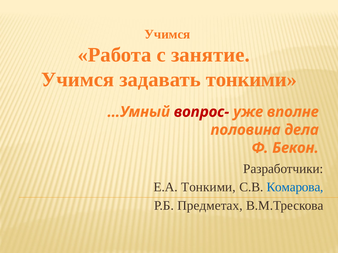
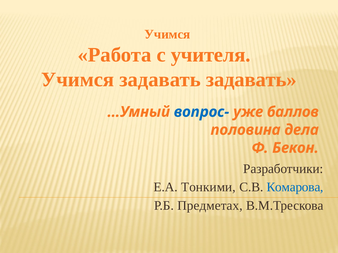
занятие: занятие -> учителя
задавать тонкими: тонкими -> задавать
вопрос- colour: red -> blue
вполне: вполне -> баллов
